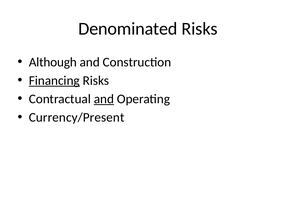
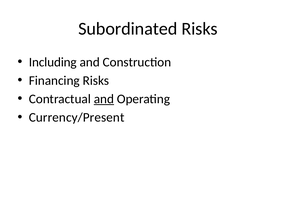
Denominated: Denominated -> Subordinated
Although: Although -> Including
Financing underline: present -> none
